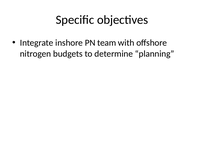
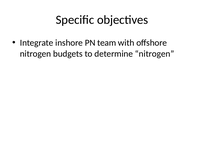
determine planning: planning -> nitrogen
